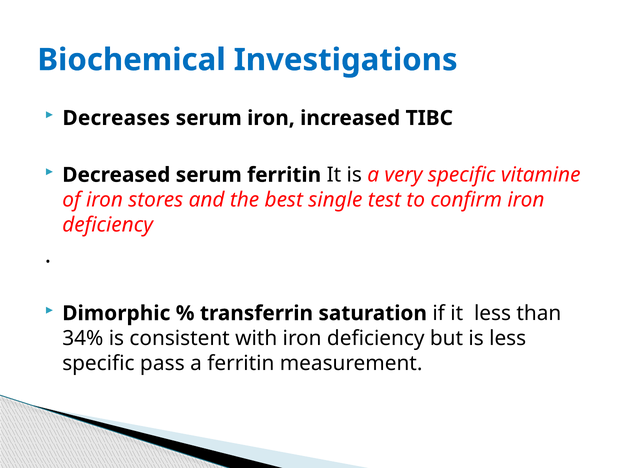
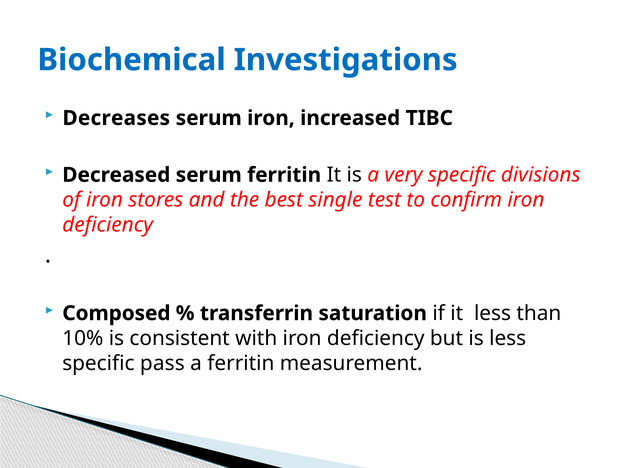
vitamine: vitamine -> divisions
Dimorphic: Dimorphic -> Composed
34%: 34% -> 10%
